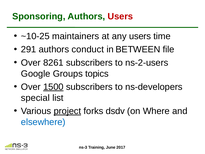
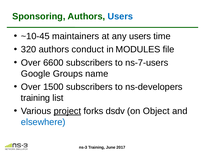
Users at (120, 16) colour: red -> blue
~10-25: ~10-25 -> ~10-45
291: 291 -> 320
BETWEEN: BETWEEN -> MODULES
8261: 8261 -> 6600
ns-2-users: ns-2-users -> ns-7-users
topics: topics -> name
1500 underline: present -> none
special at (35, 98): special -> training
Where: Where -> Object
